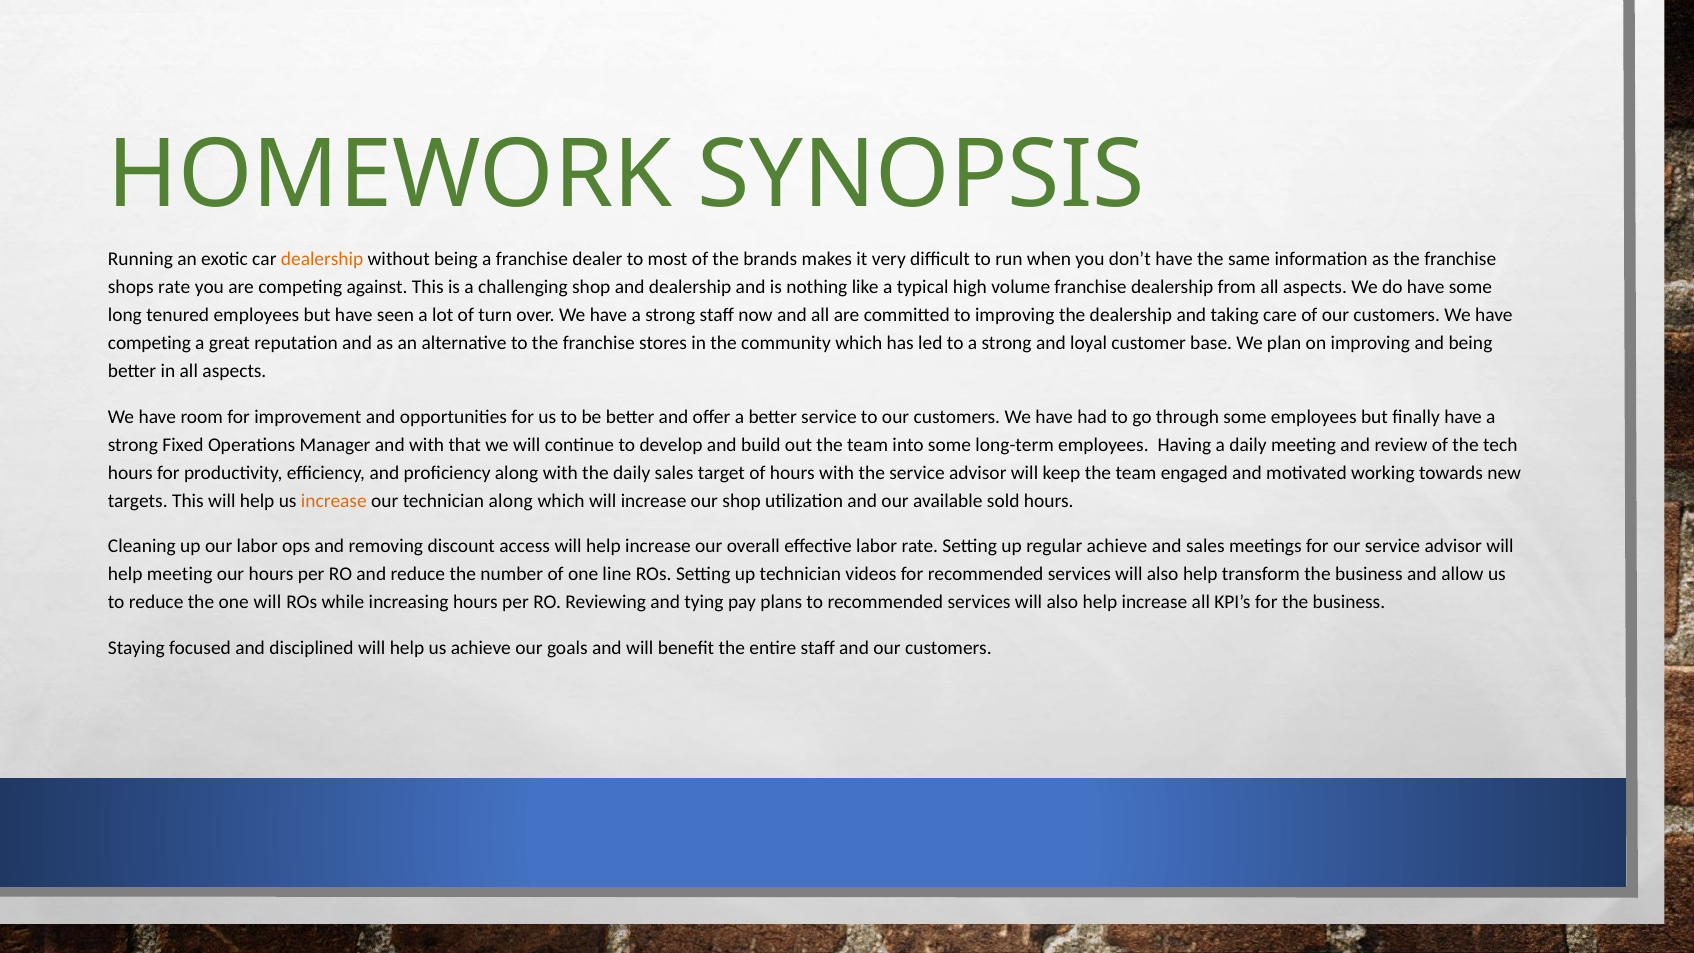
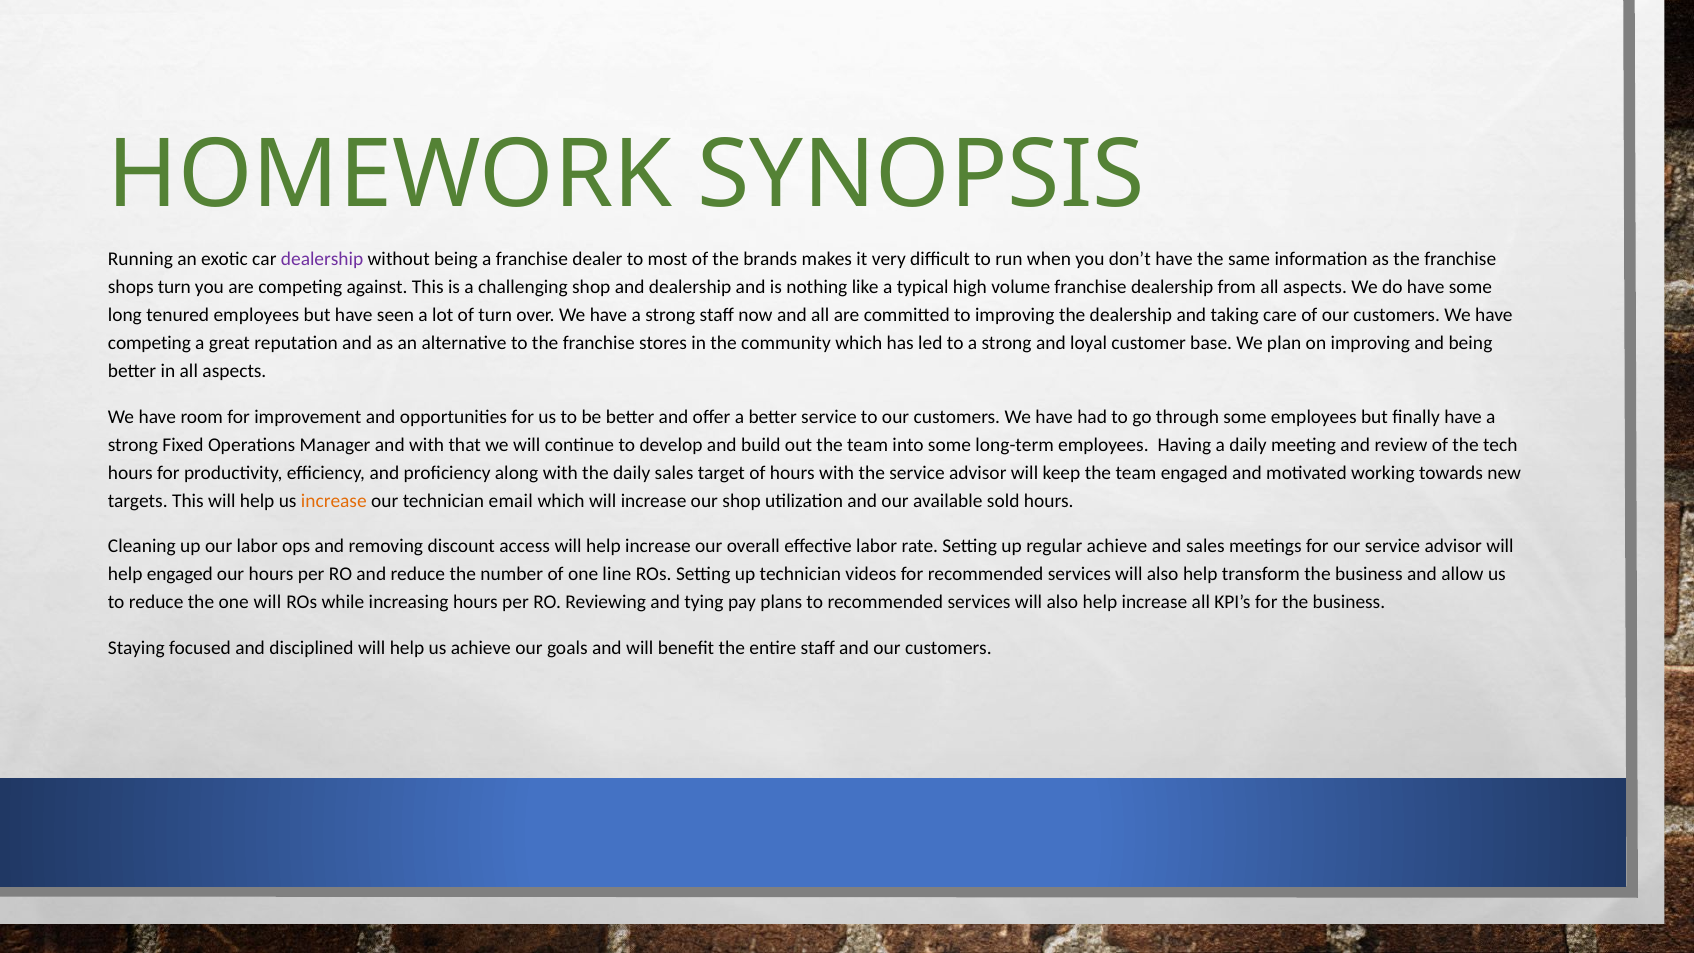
dealership at (322, 259) colour: orange -> purple
shops rate: rate -> turn
technician along: along -> email
help meeting: meeting -> engaged
